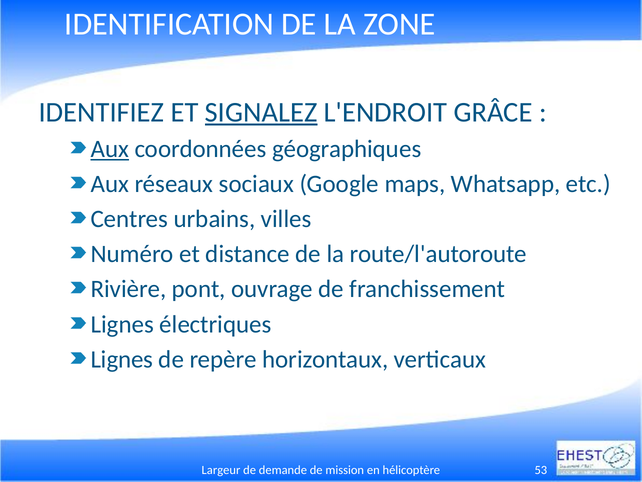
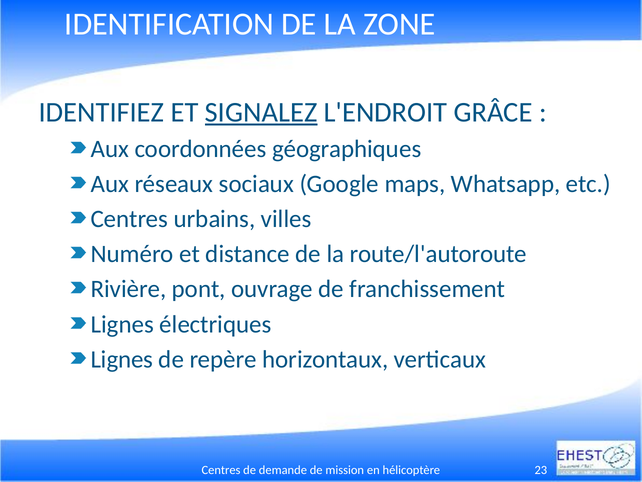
Aux at (110, 149) underline: present -> none
Largeur at (221, 470): Largeur -> Centres
53: 53 -> 23
